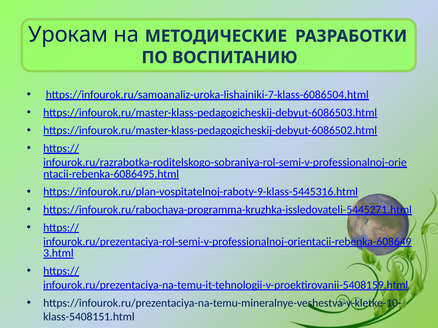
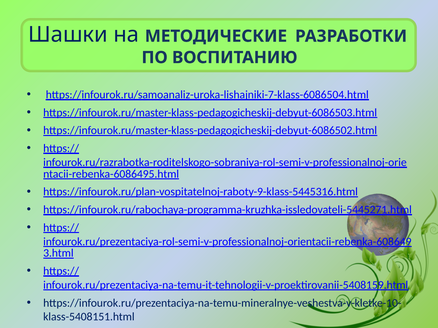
Урокам: Урокам -> Шашки
